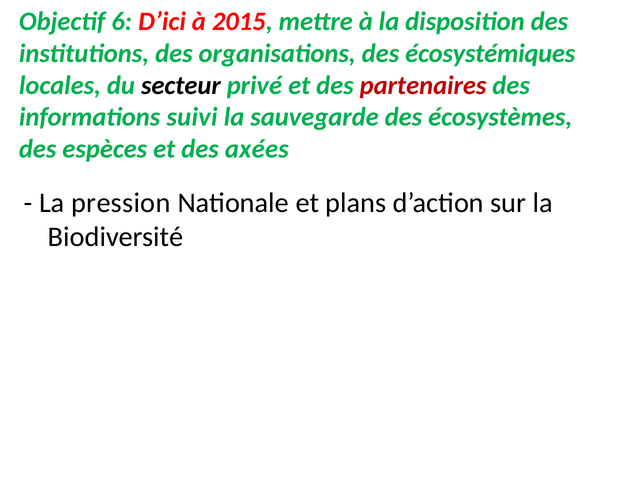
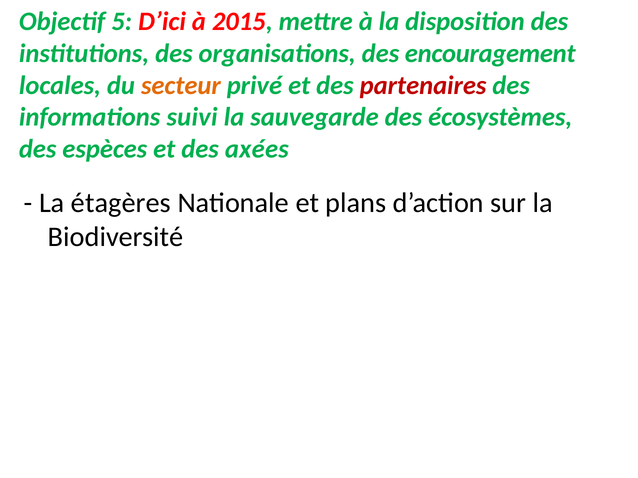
6: 6 -> 5
écosystémiques: écosystémiques -> encouragement
secteur colour: black -> orange
pression: pression -> étagères
